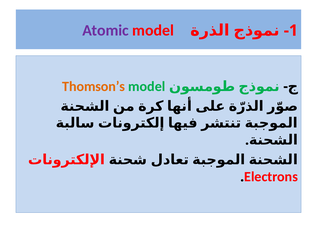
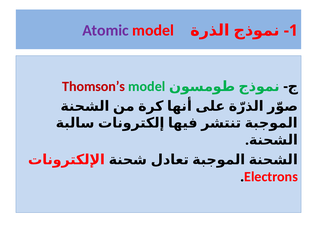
Thomson’s colour: orange -> red
